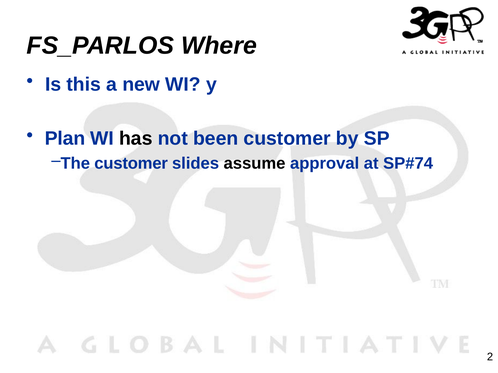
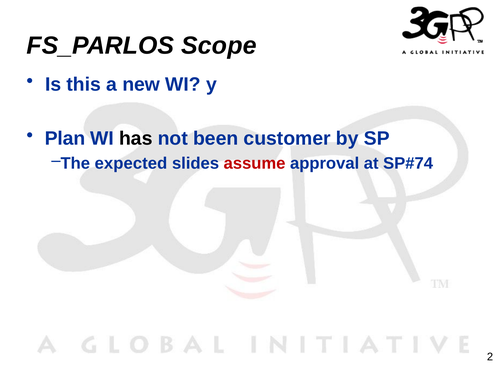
Where: Where -> Scope
The customer: customer -> expected
assume colour: black -> red
